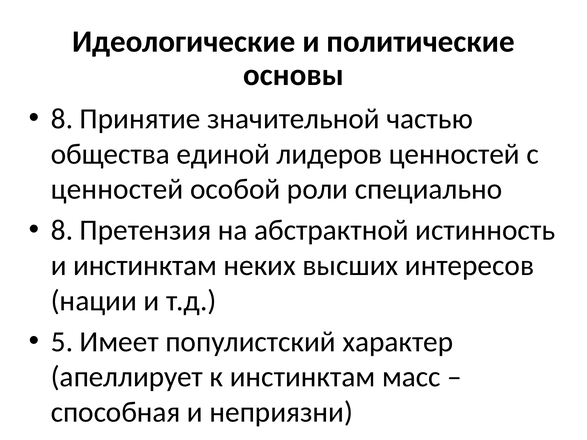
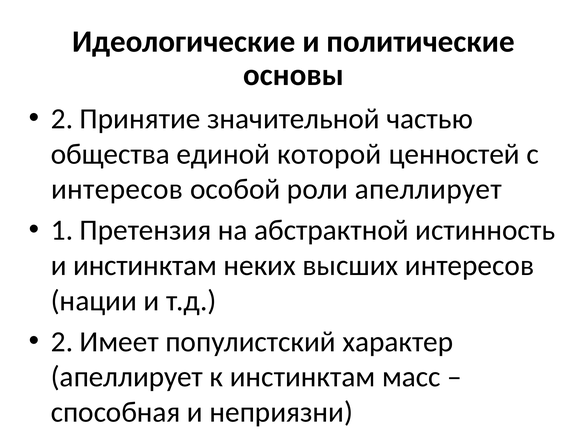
8 at (62, 119): 8 -> 2
лидеров: лидеров -> которой
ценностей at (117, 189): ценностей -> интересов
роли специально: специально -> апеллирует
8 at (62, 230): 8 -> 1
5 at (62, 342): 5 -> 2
